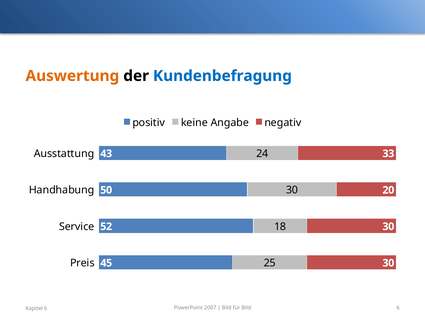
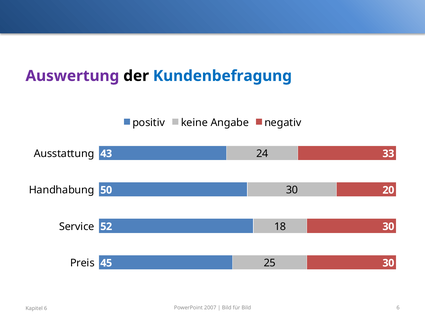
Auswertung colour: orange -> purple
